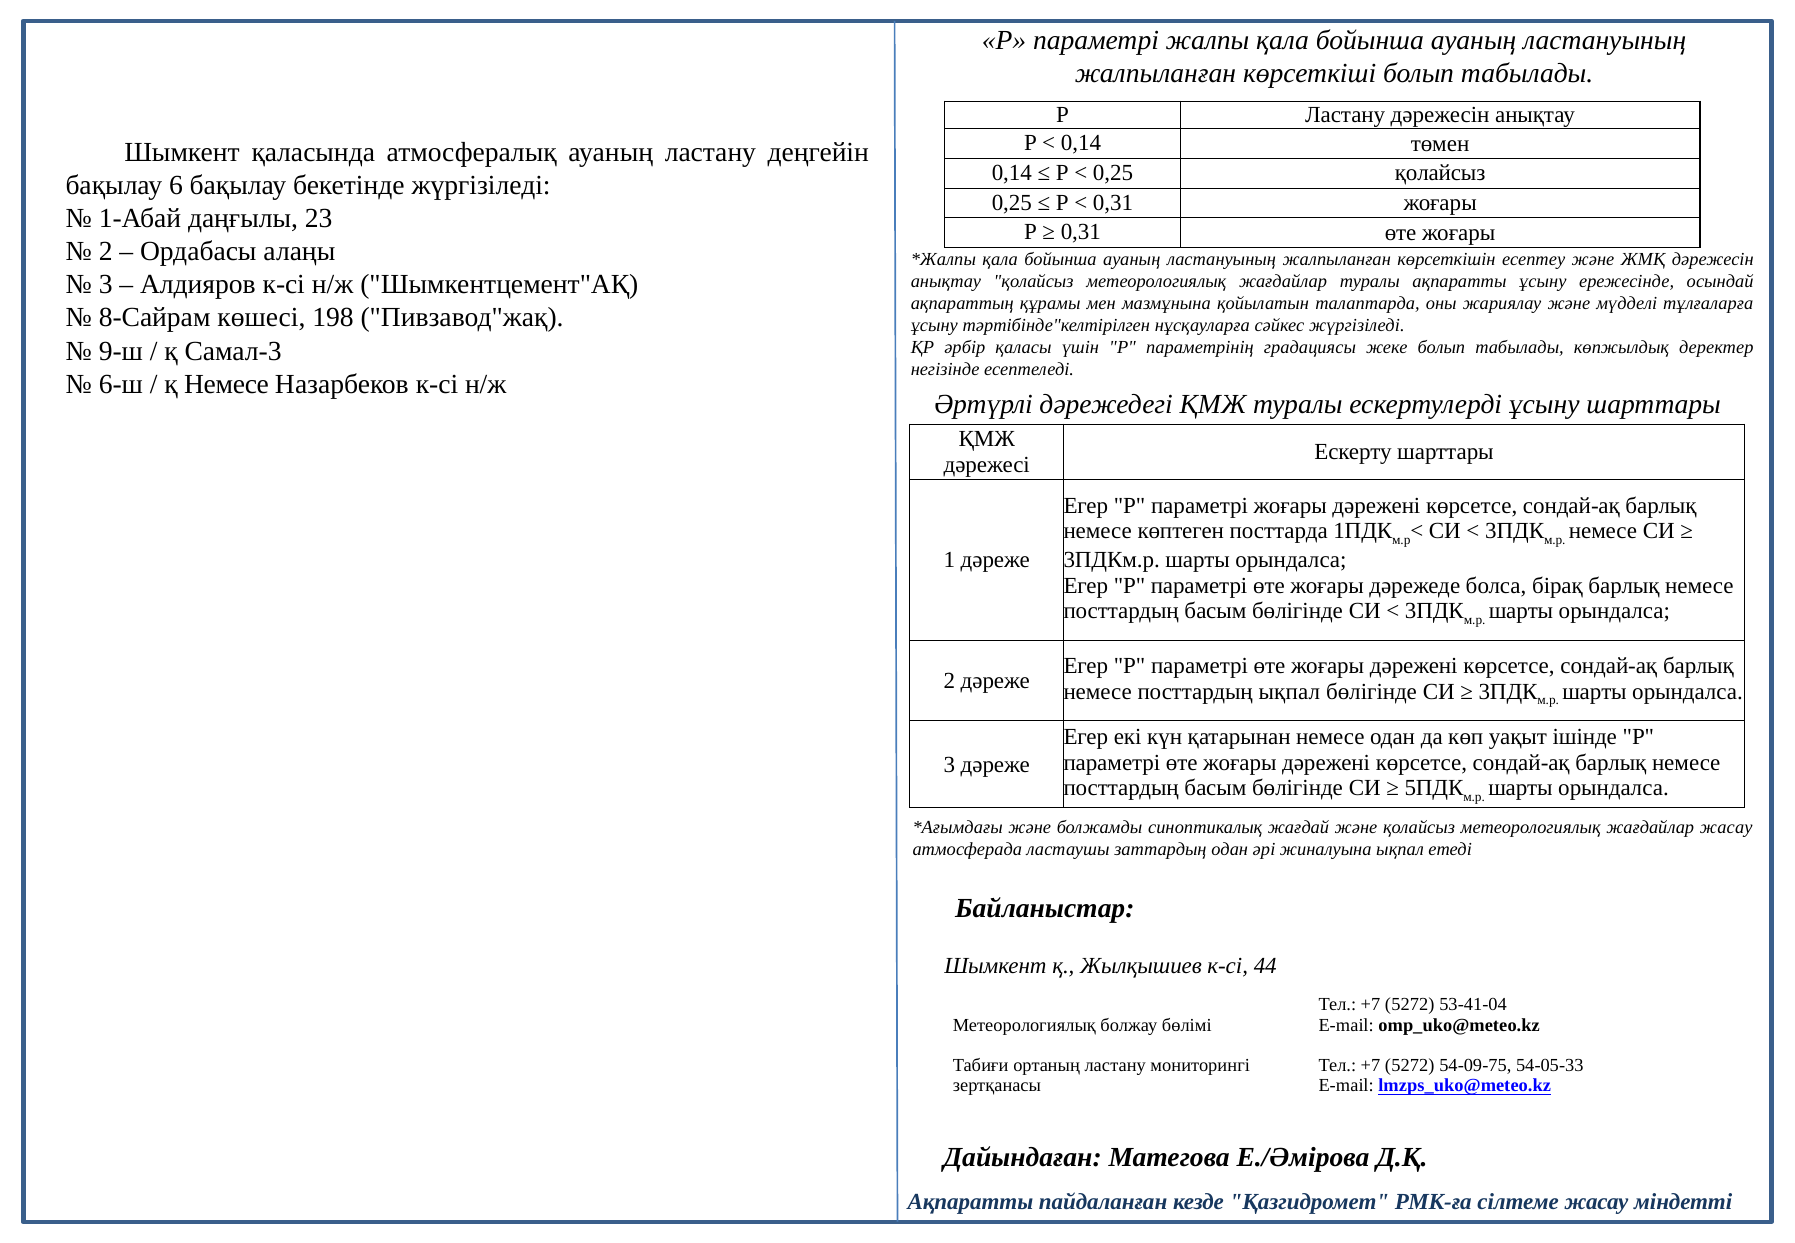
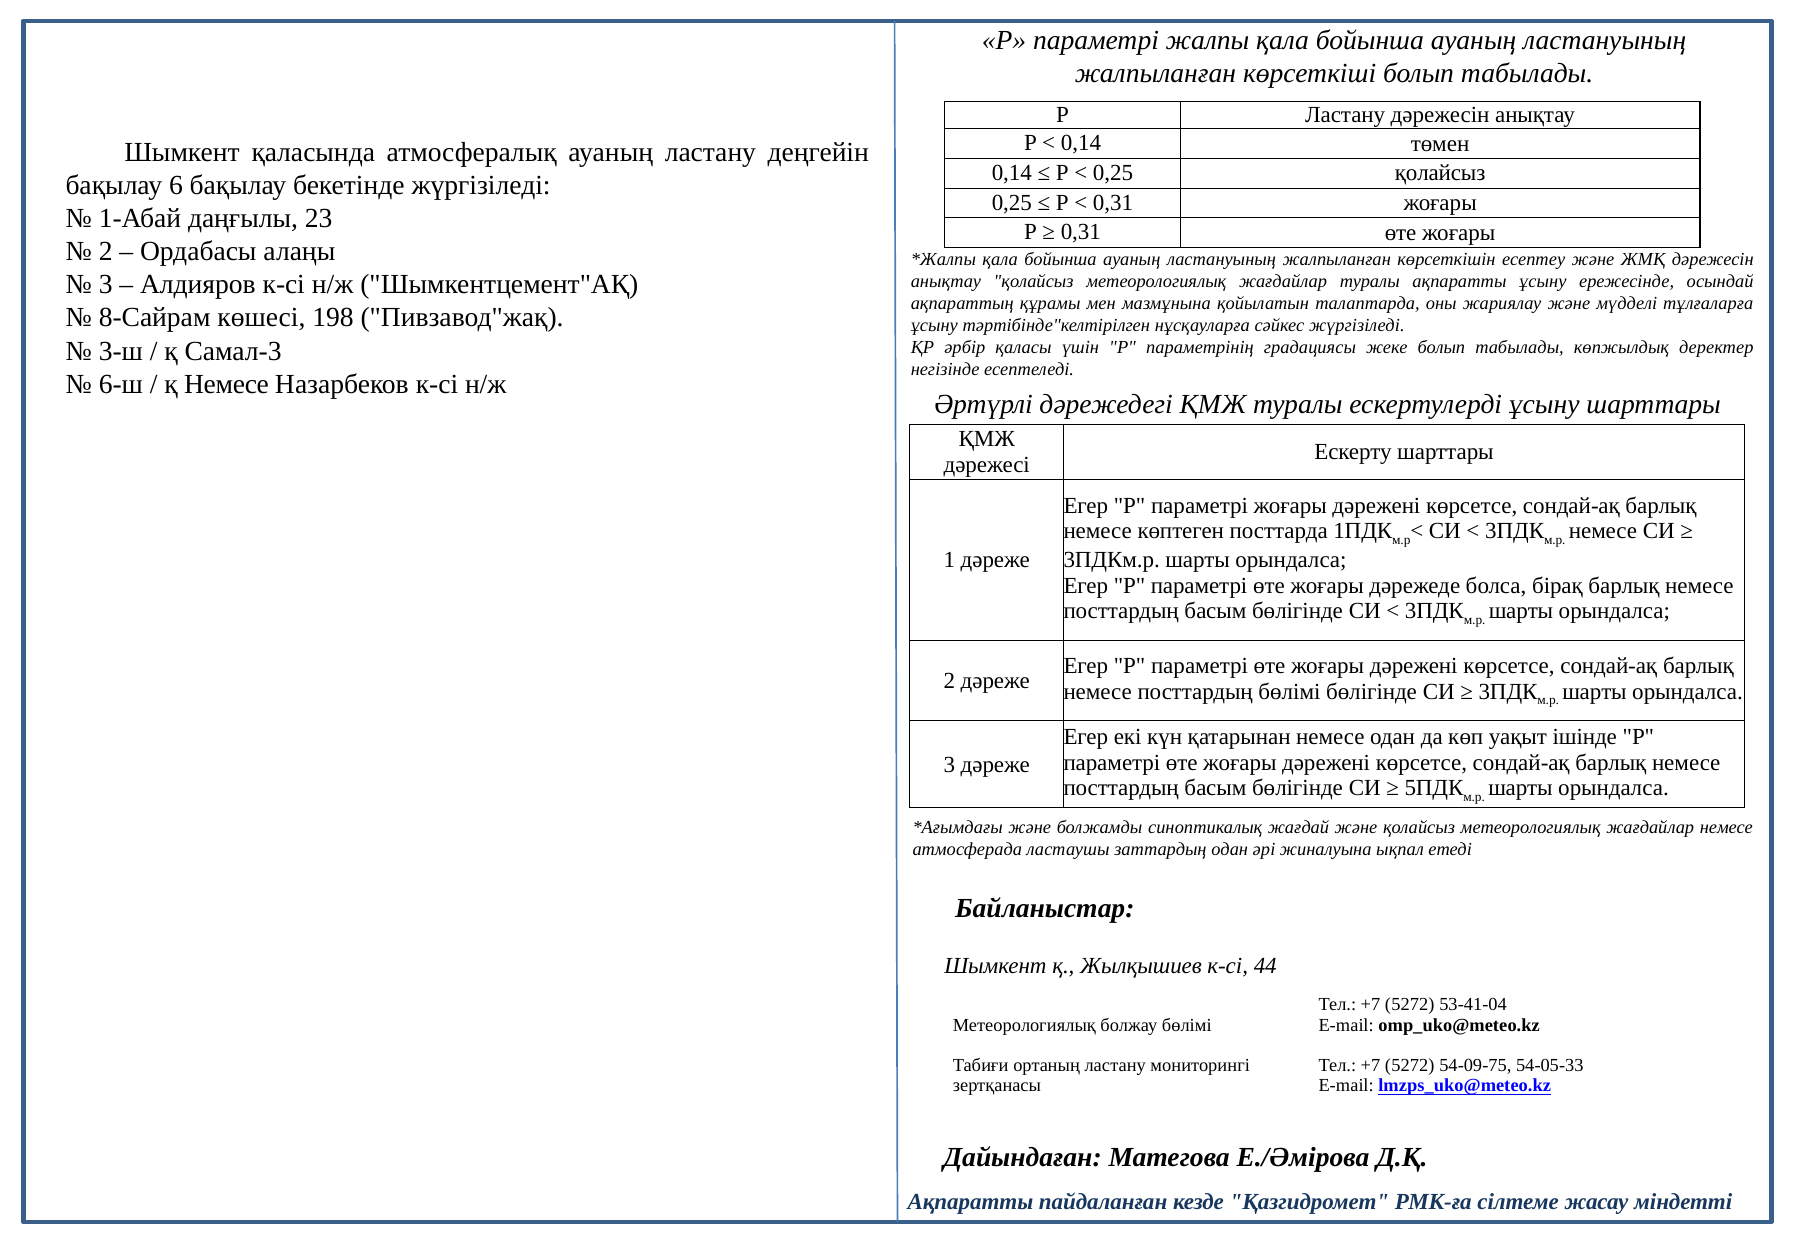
9-ш: 9-ш -> 3-ш
посттардың ықпал: ықпал -> бөлімі
жағдайлар жасау: жасау -> немесе
